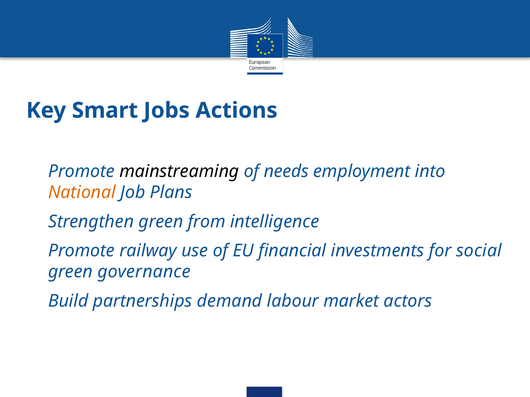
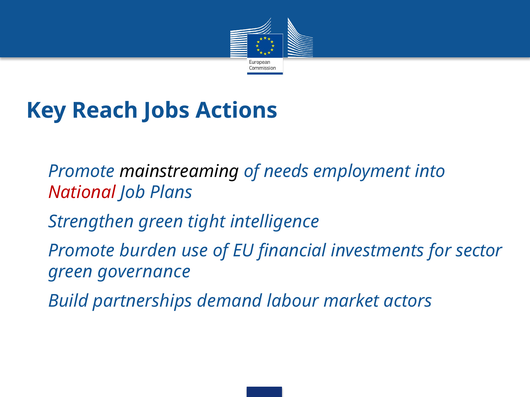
Smart: Smart -> Reach
National colour: orange -> red
from: from -> tight
railway: railway -> burden
social: social -> sector
